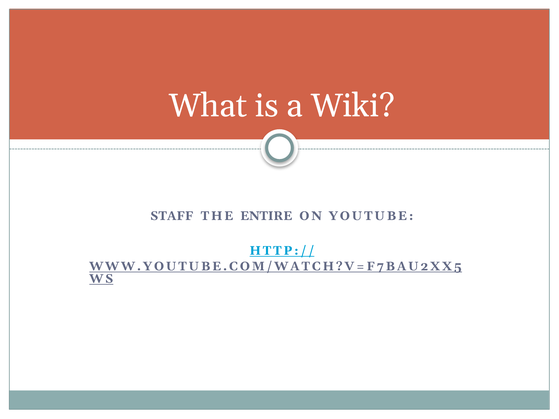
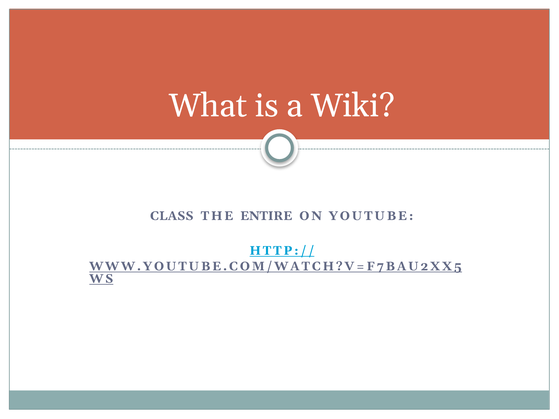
STAFF: STAFF -> CLASS
